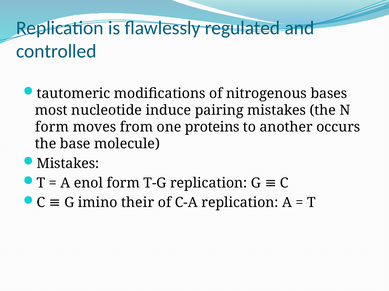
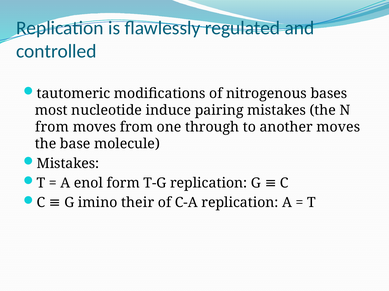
form at (52, 127): form -> from
proteins: proteins -> through
another occurs: occurs -> moves
